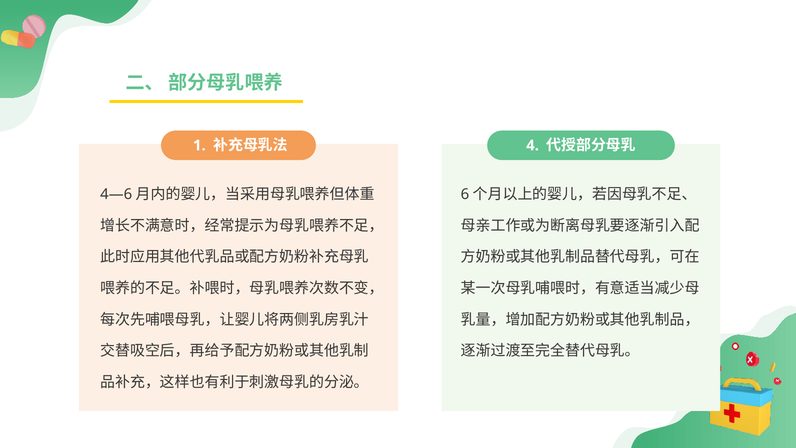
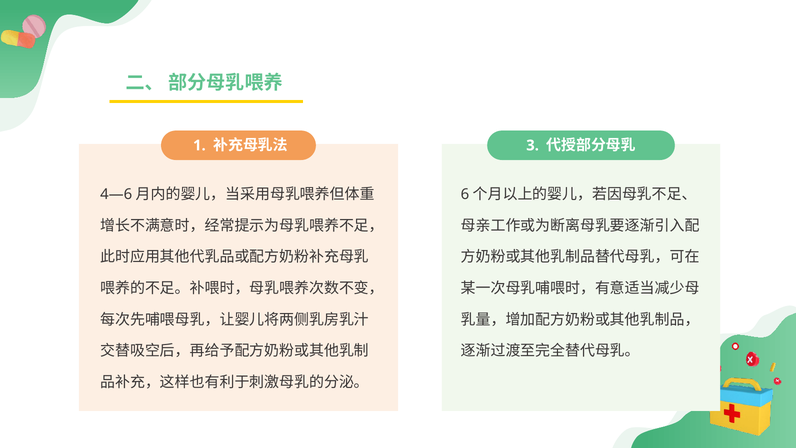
4: 4 -> 3
